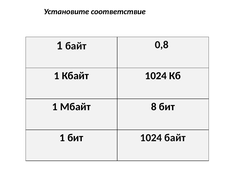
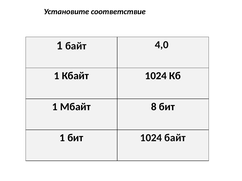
0,8: 0,8 -> 4,0
